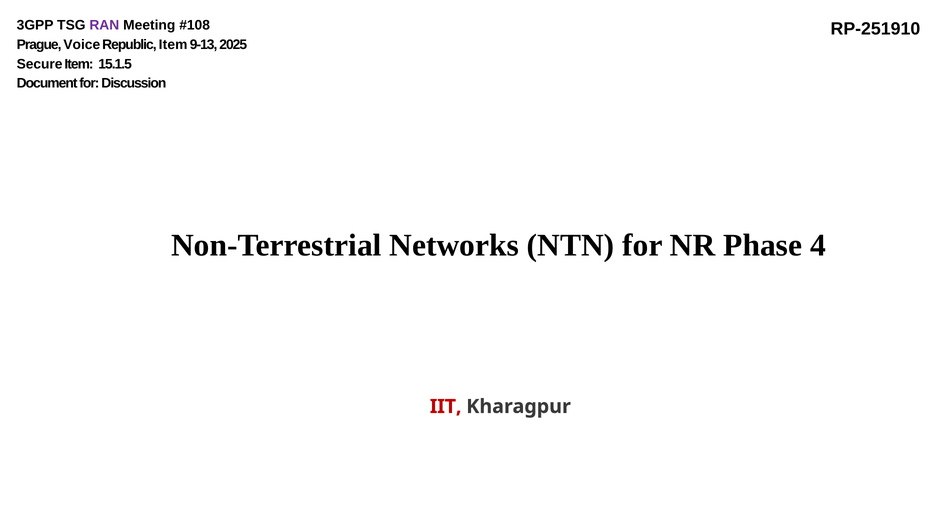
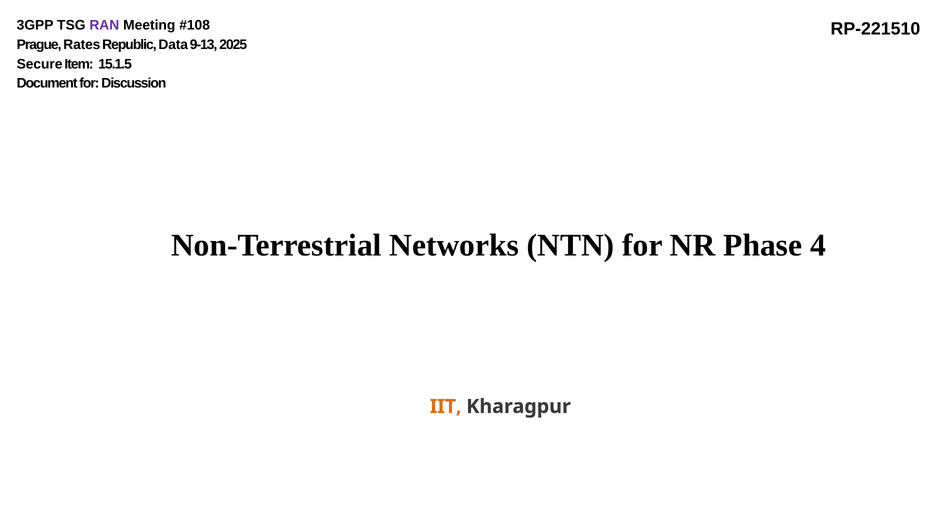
RP-251910: RP-251910 -> RP-221510
Voice: Voice -> Rates
Republic Item: Item -> Data
IIT colour: red -> orange
